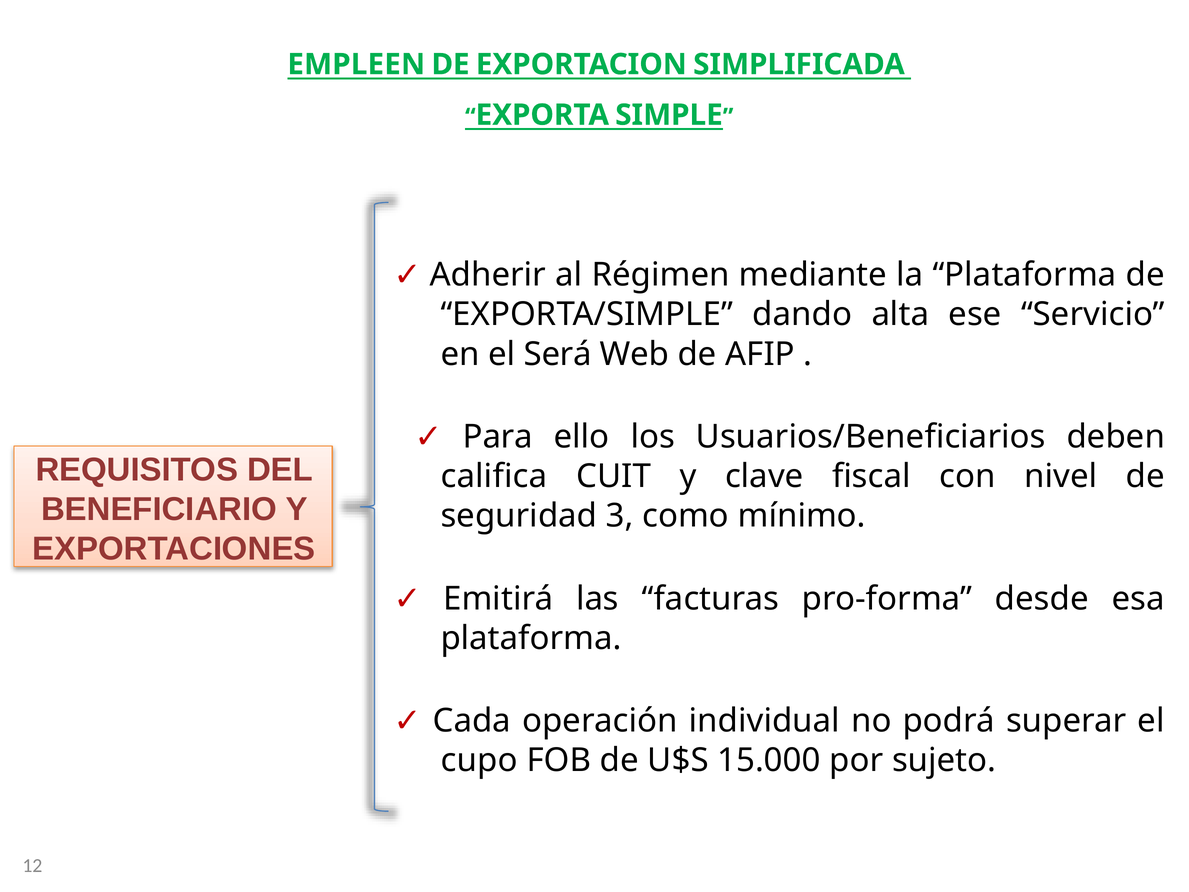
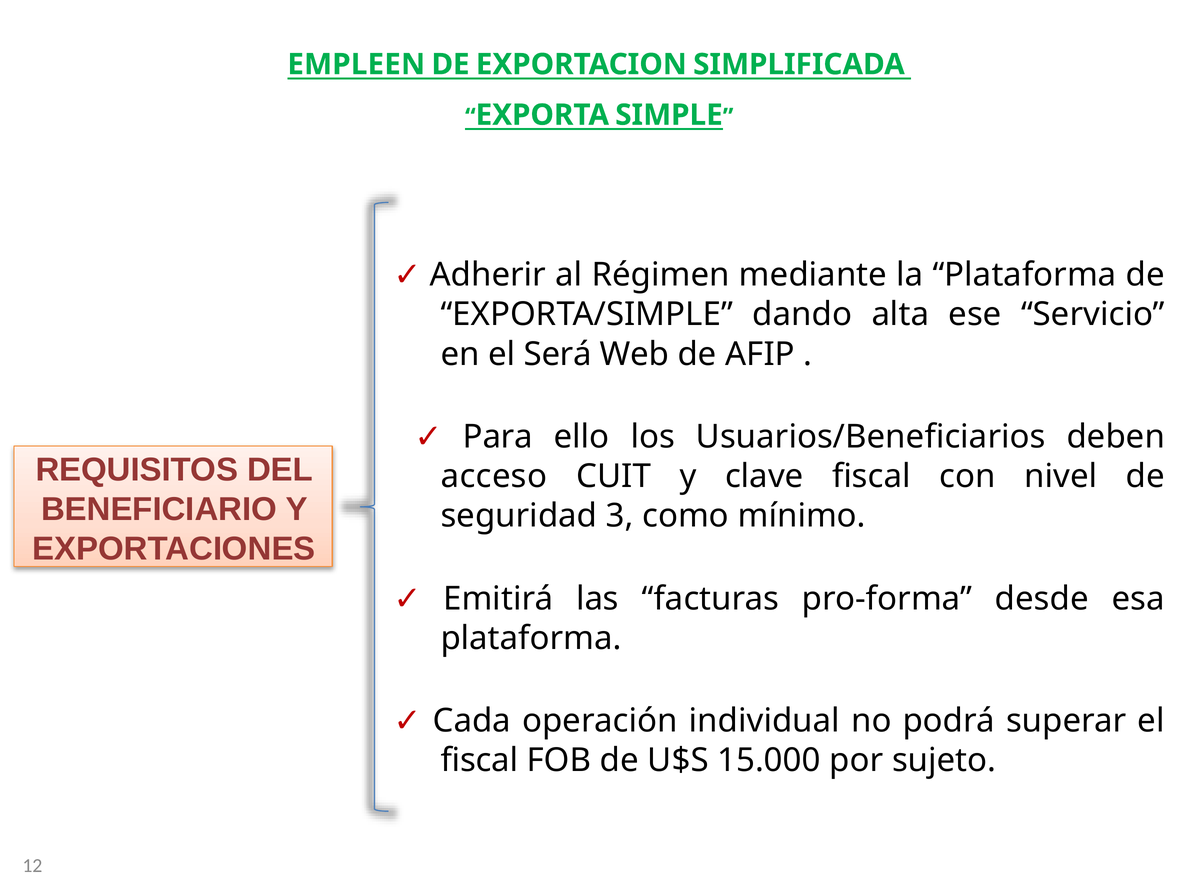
califica: califica -> acceso
cupo at (479, 760): cupo -> fiscal
